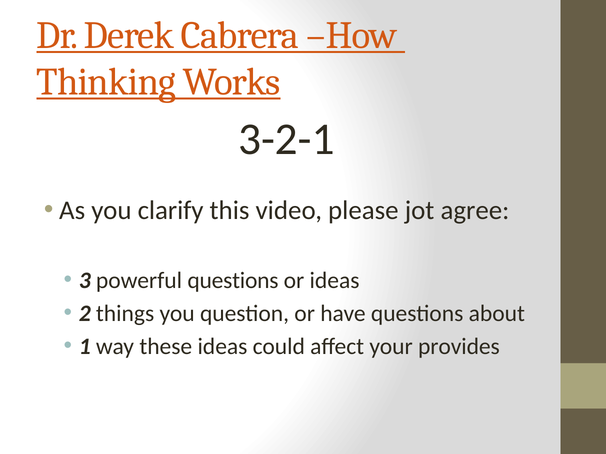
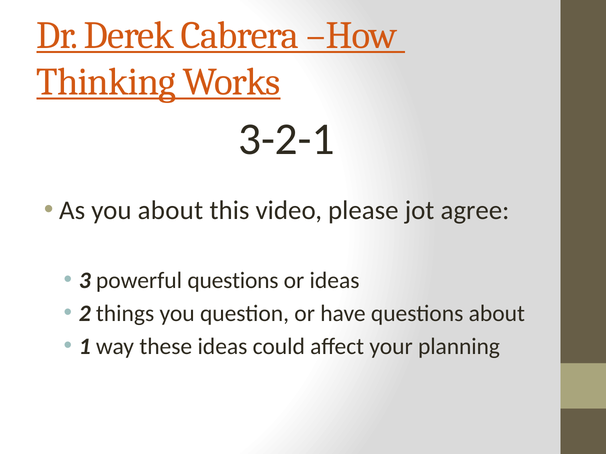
you clarify: clarify -> about
provides: provides -> planning
